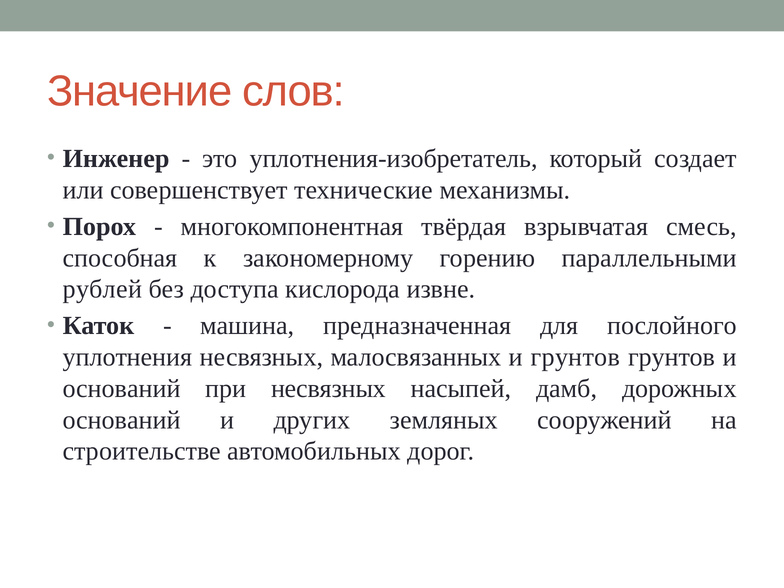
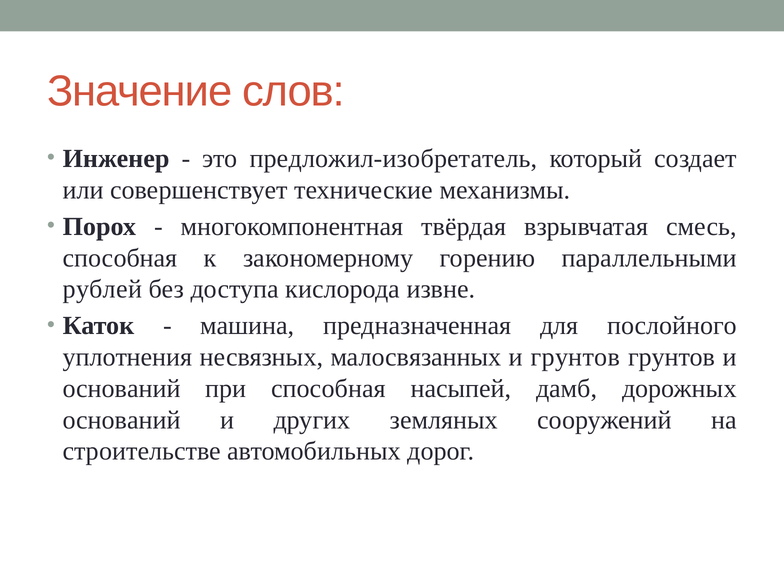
уплотнения-изобретатель: уплотнения-изобретатель -> предложил-изобретатель
при несвязных: несвязных -> способная
